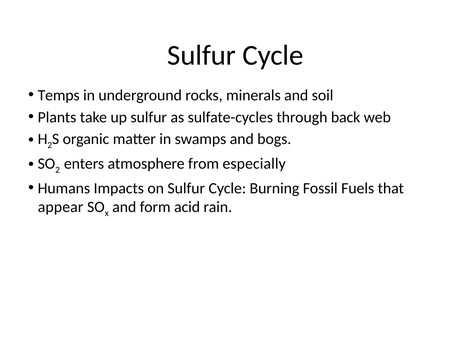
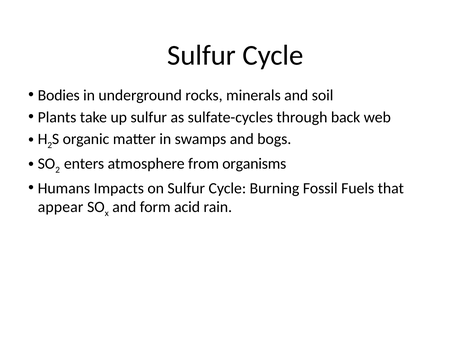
Temps: Temps -> Bodies
especially: especially -> organisms
